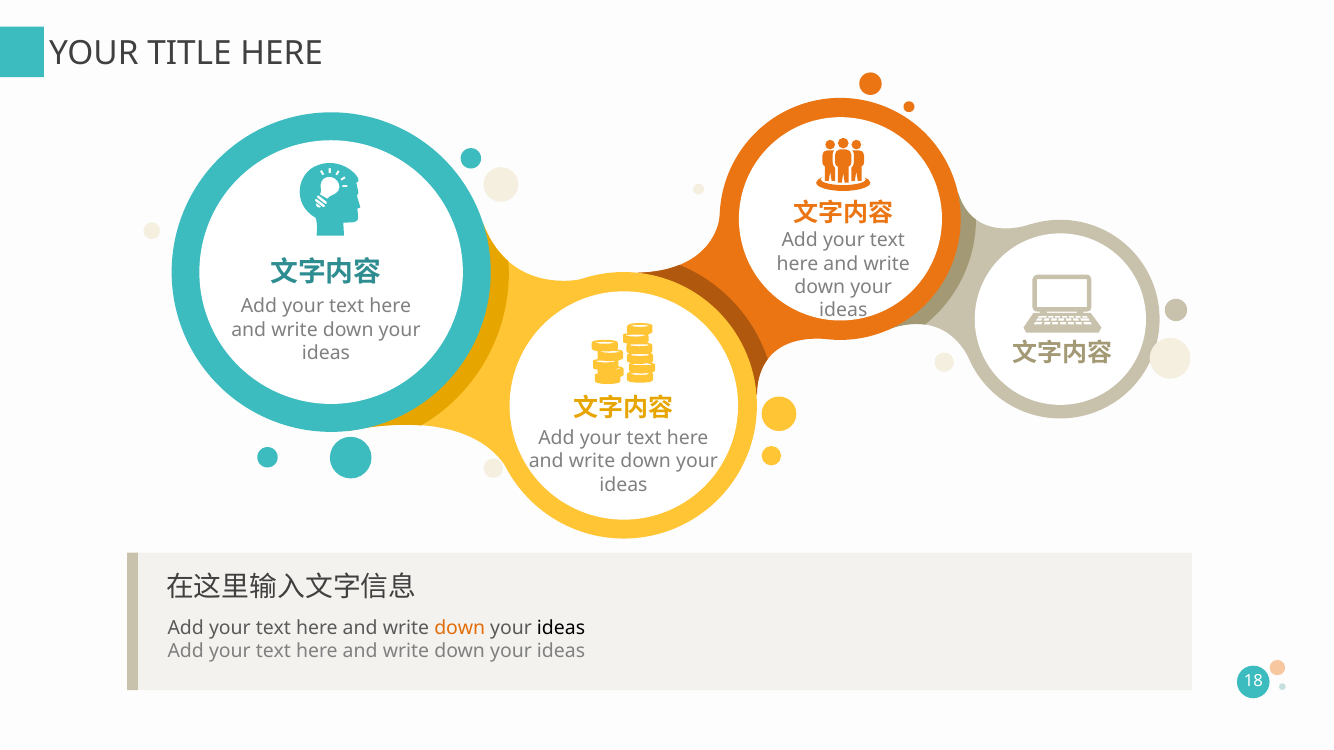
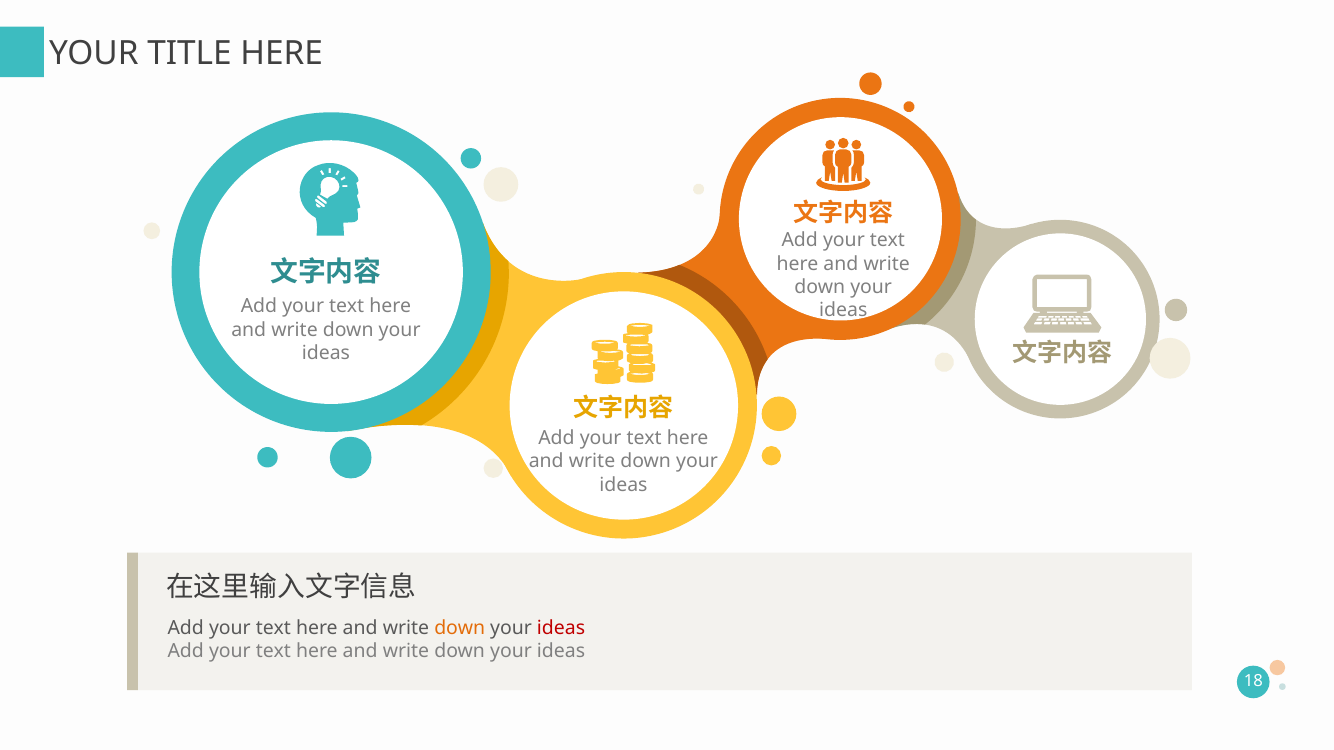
ideas at (561, 628) colour: black -> red
